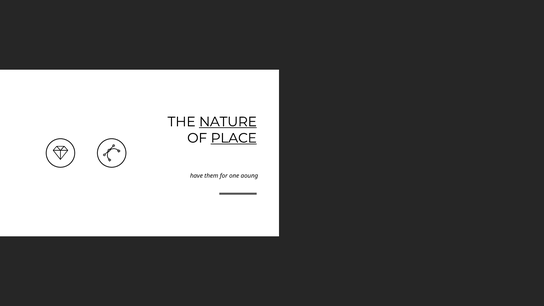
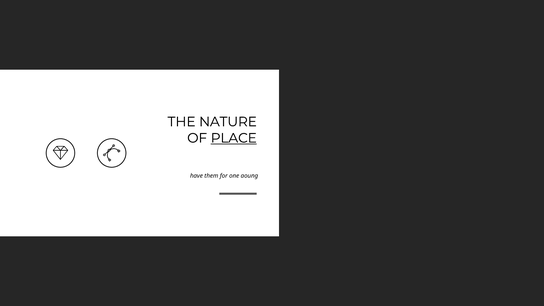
NATURE underline: present -> none
